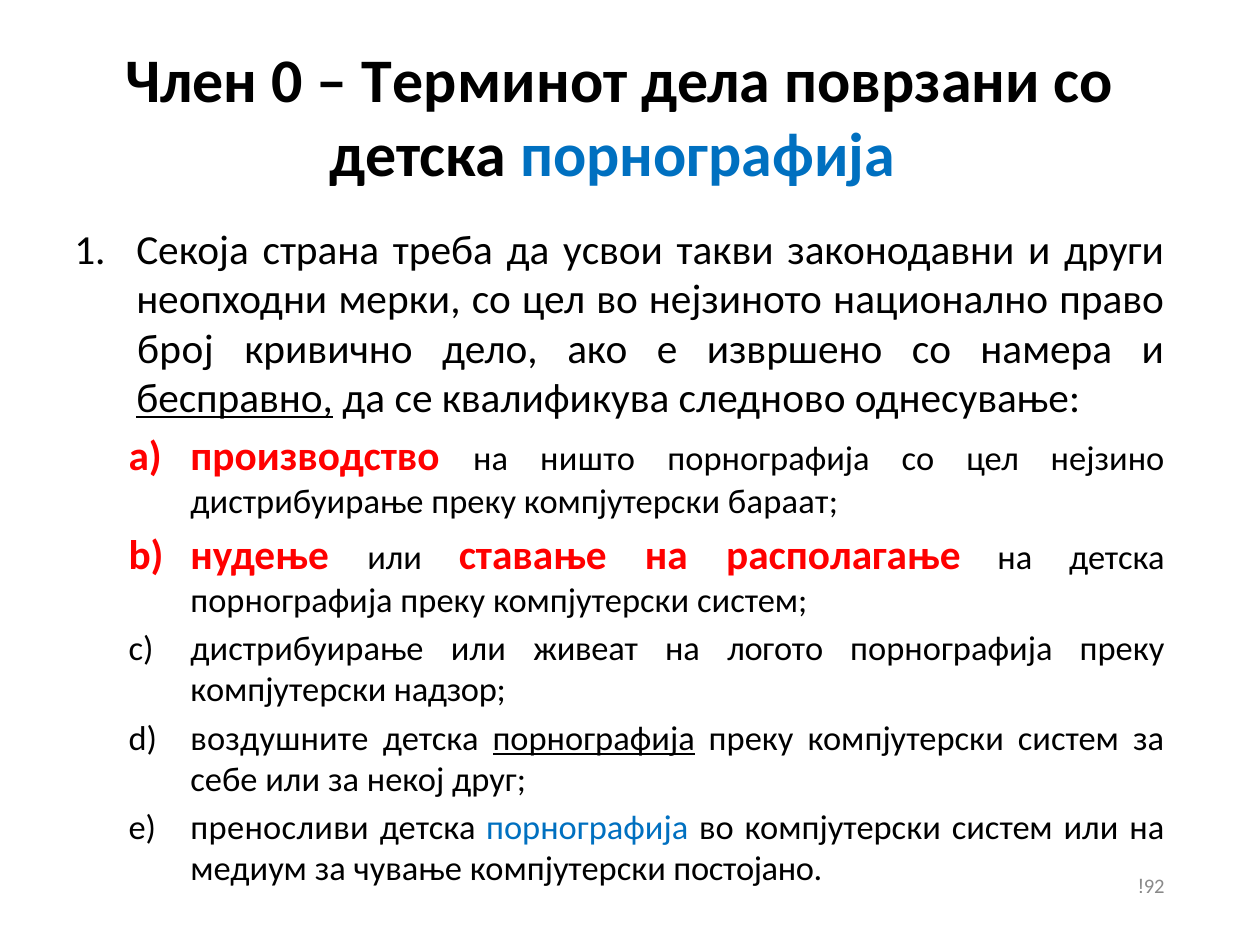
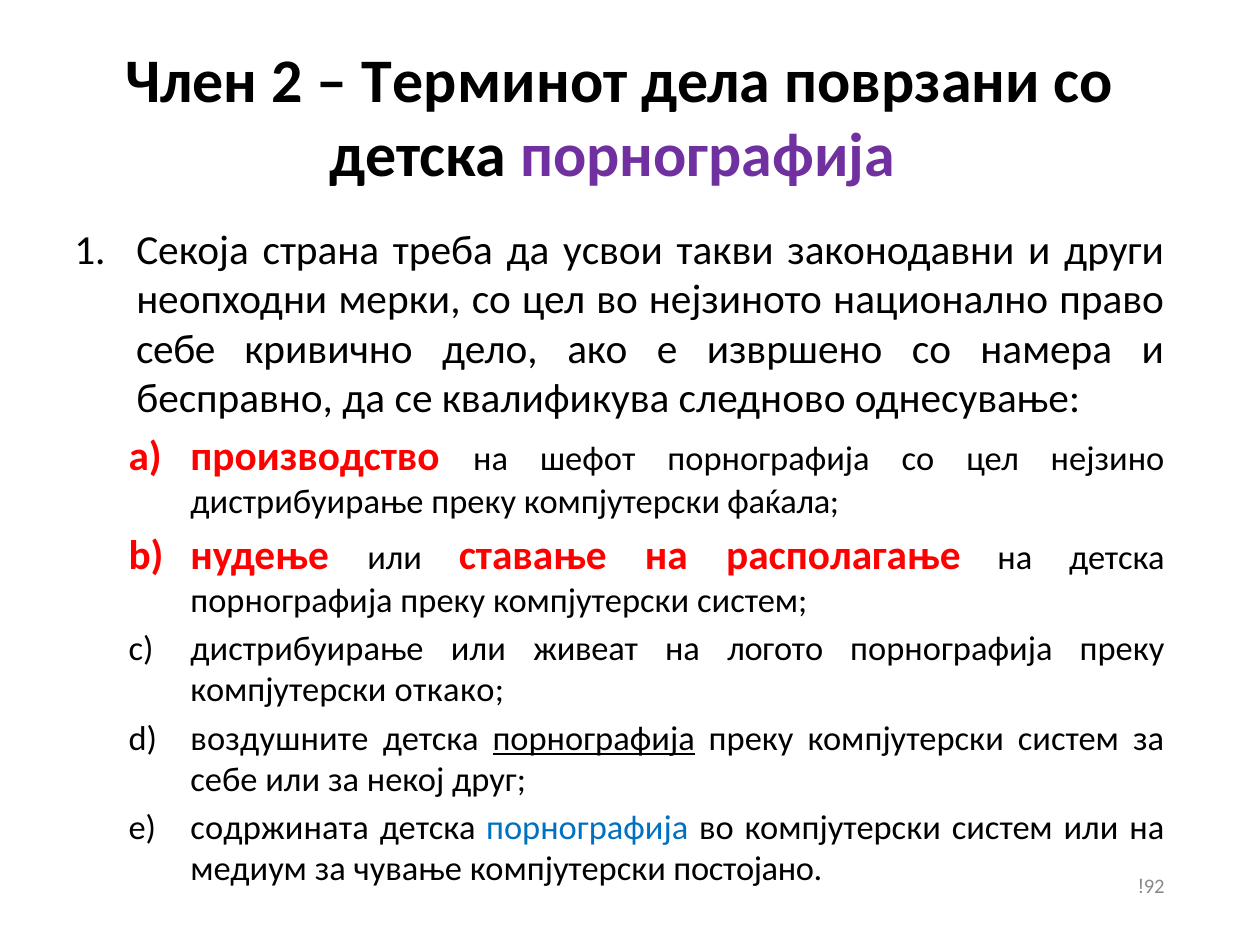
0: 0 -> 2
порнографија at (707, 156) colour: blue -> purple
број at (175, 350): број -> себе
бесправно underline: present -> none
ништо: ништо -> шефот
бараат: бараат -> фаќала
надзор: надзор -> откако
преносливи: преносливи -> содржината
